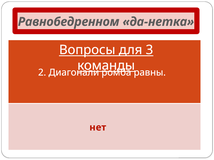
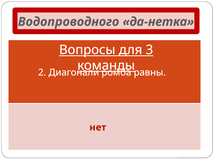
Равнобедренном: Равнобедренном -> Водопроводного
